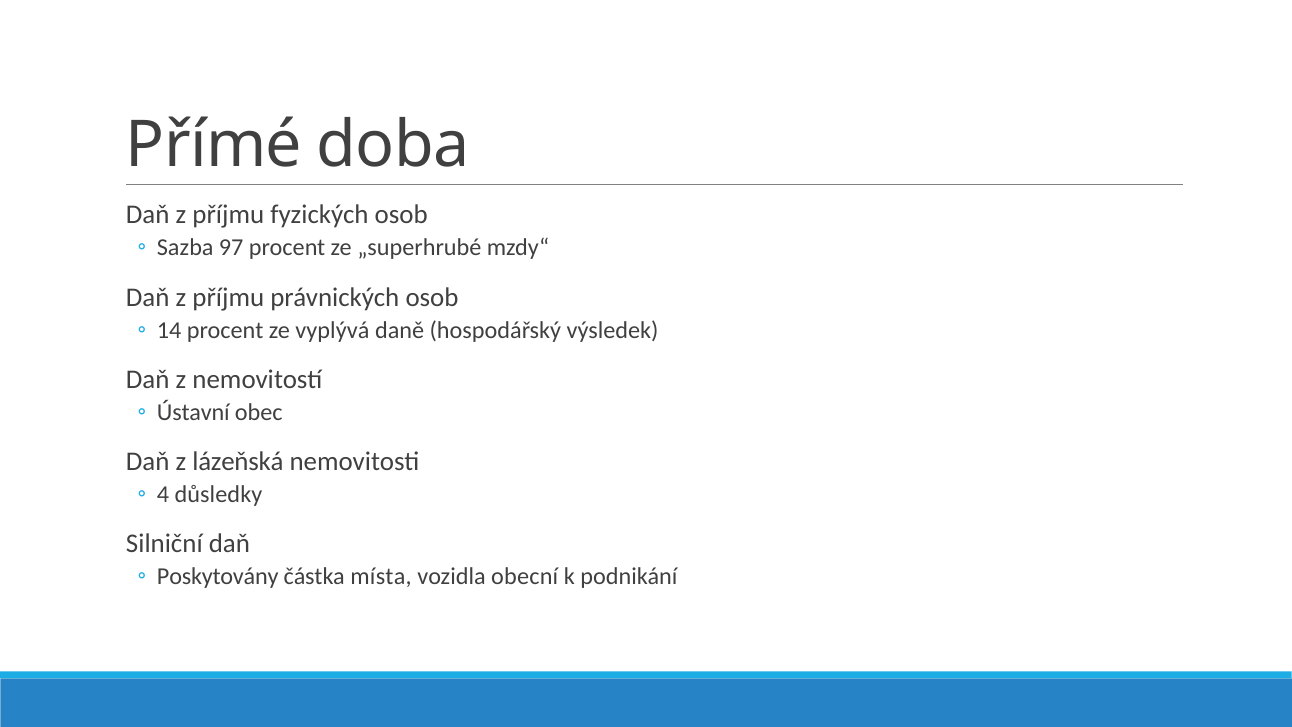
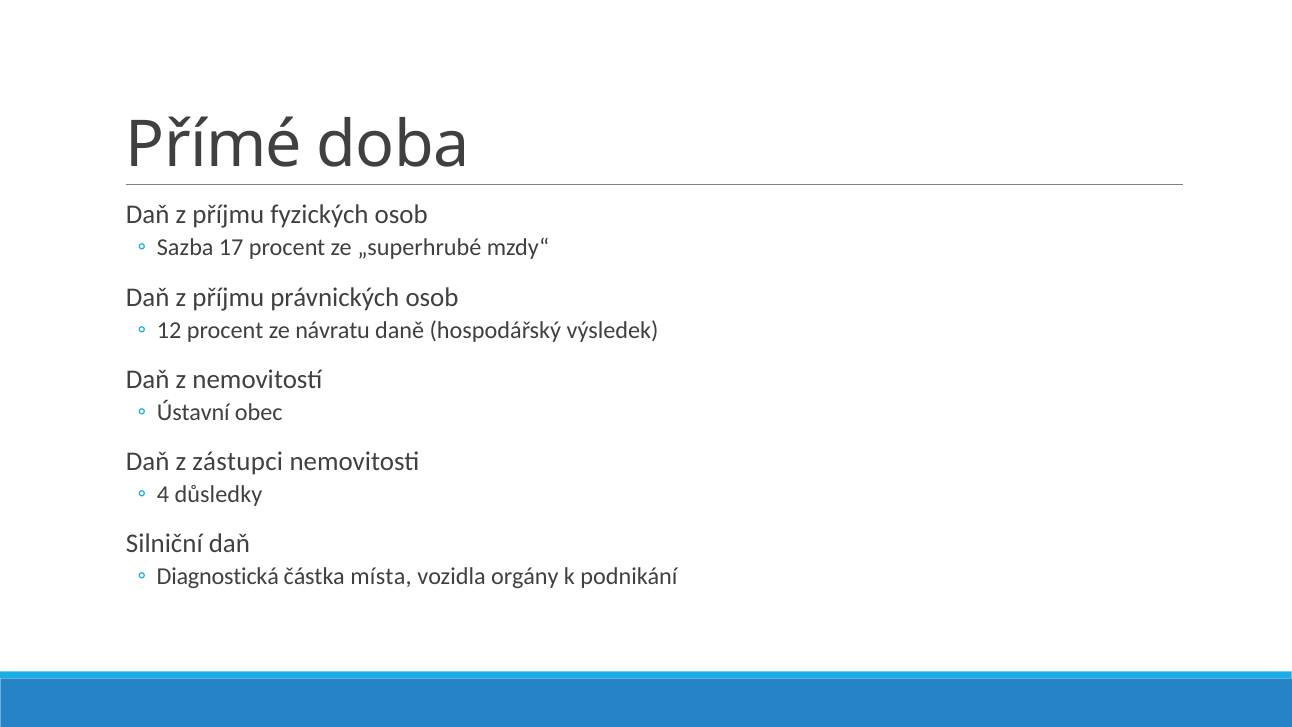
97: 97 -> 17
14: 14 -> 12
vyplývá: vyplývá -> návratu
lázeňská: lázeňská -> zástupci
Poskytovány: Poskytovány -> Diagnostická
obecní: obecní -> orgány
